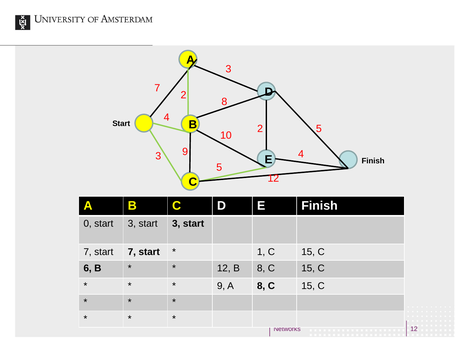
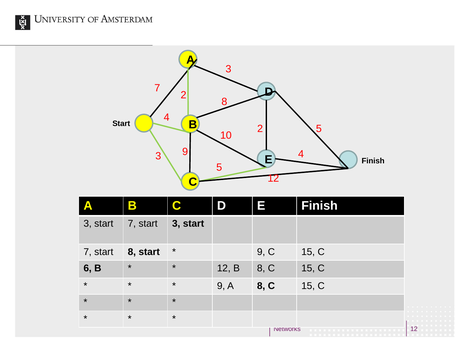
0 at (88, 224): 0 -> 3
3 at (132, 224): 3 -> 7
7 start 7: 7 -> 8
1 at (261, 252): 1 -> 9
